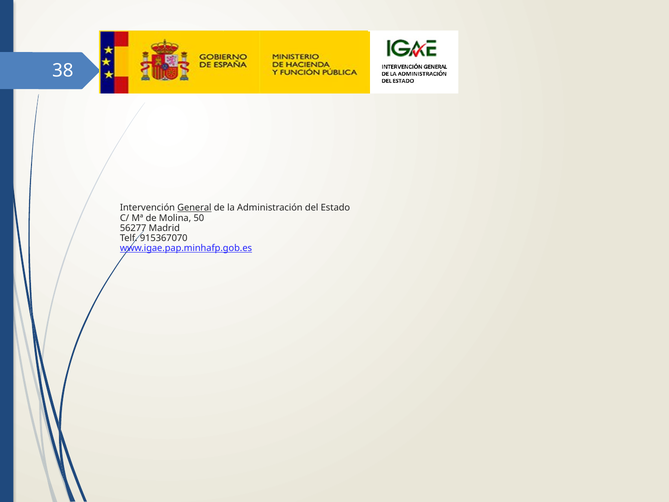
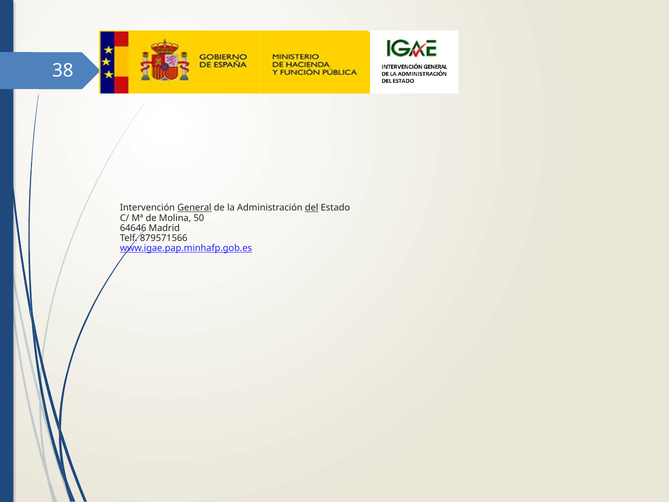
del underline: none -> present
56277: 56277 -> 64646
915367070: 915367070 -> 879571566
